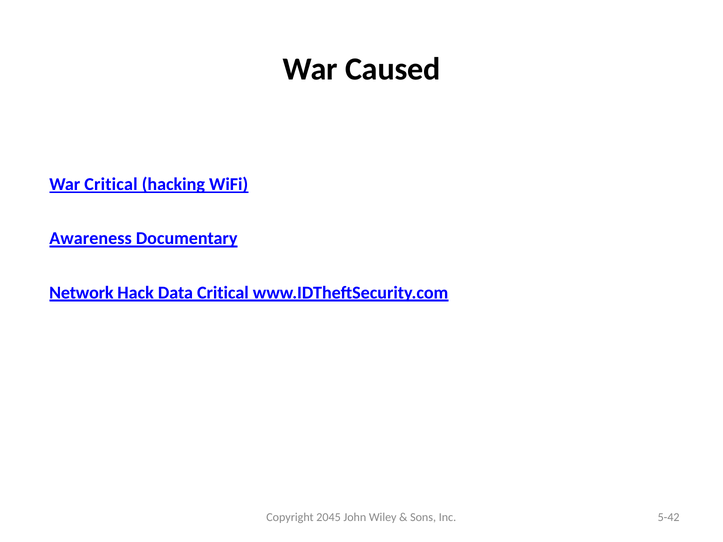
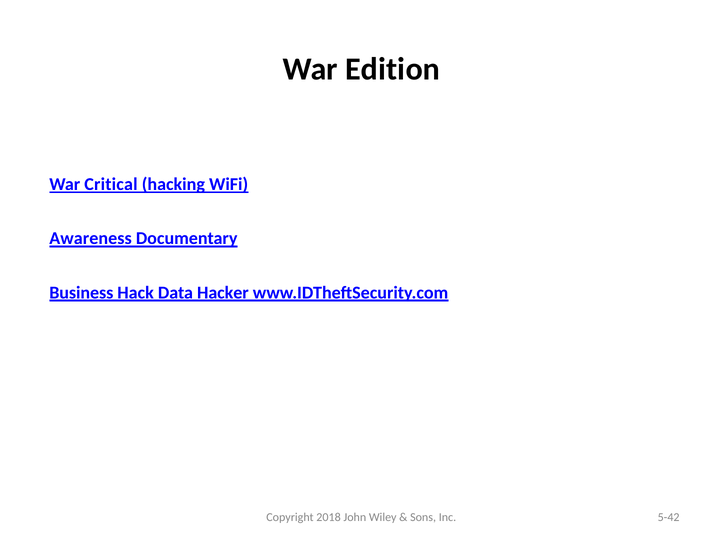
Caused: Caused -> Edition
Network: Network -> Business
Data Critical: Critical -> Hacker
2045: 2045 -> 2018
